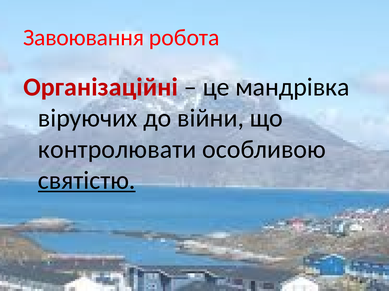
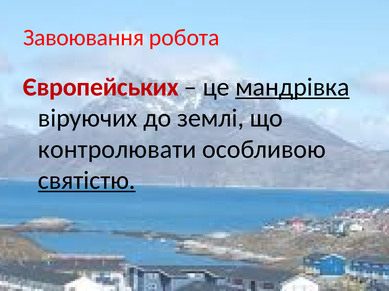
Організаційні: Організаційні -> Європейських
мандрівка underline: none -> present
війни: війни -> землі
